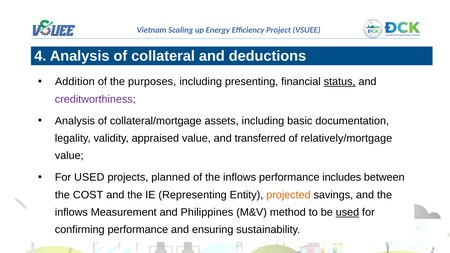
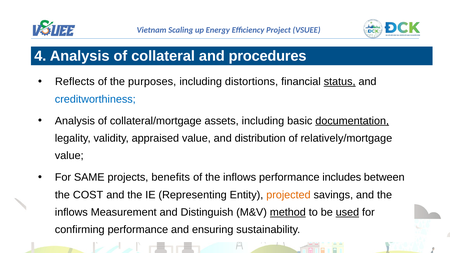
deductions: deductions -> procedures
Addition: Addition -> Reflects
presenting: presenting -> distortions
creditworthiness colour: purple -> blue
documentation underline: none -> present
transferred: transferred -> distribution
For USED: USED -> SAME
planned: planned -> benefits
Philippines: Philippines -> Distinguish
method underline: none -> present
